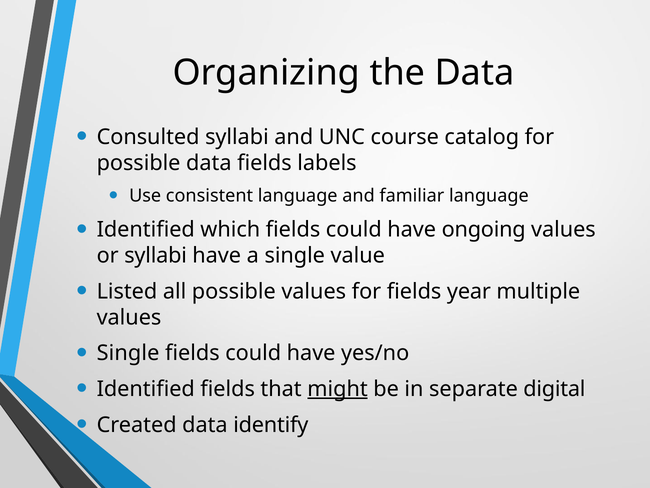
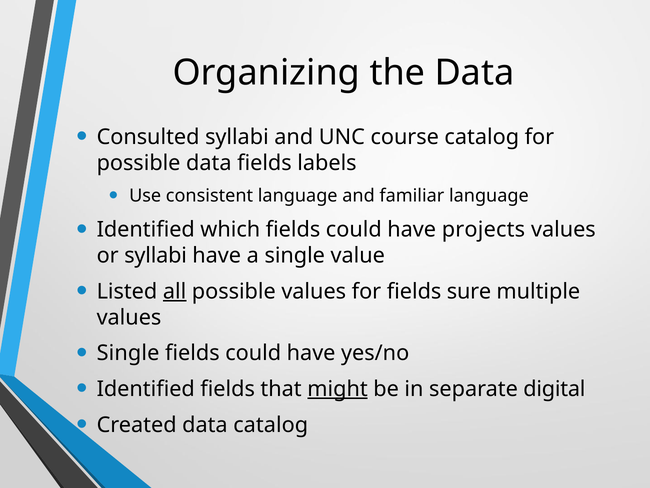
ongoing: ongoing -> projects
all underline: none -> present
year: year -> sure
data identify: identify -> catalog
